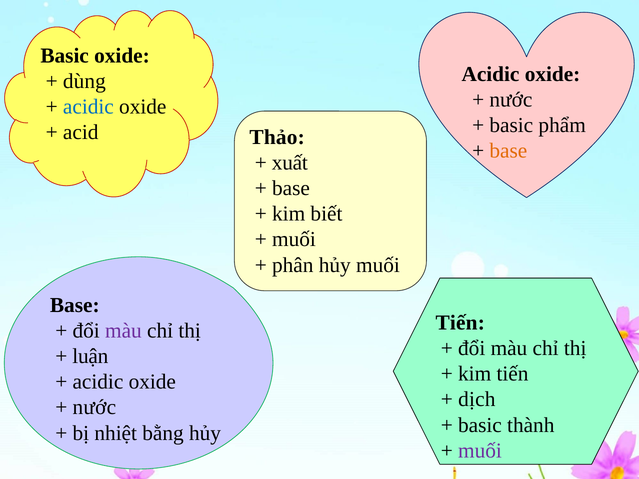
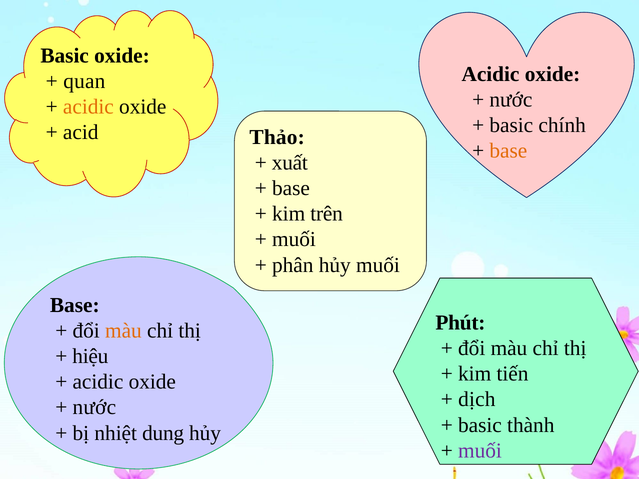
dùng: dùng -> quan
acidic at (88, 107) colour: blue -> orange
phẩm: phẩm -> chính
biết: biết -> trên
Tiến at (460, 323): Tiến -> Phút
màu at (123, 331) colour: purple -> orange
luận: luận -> hiệu
bằng: bằng -> dung
